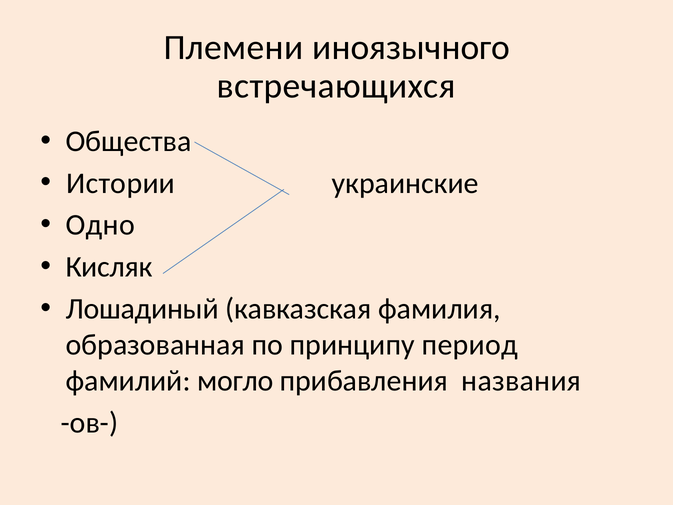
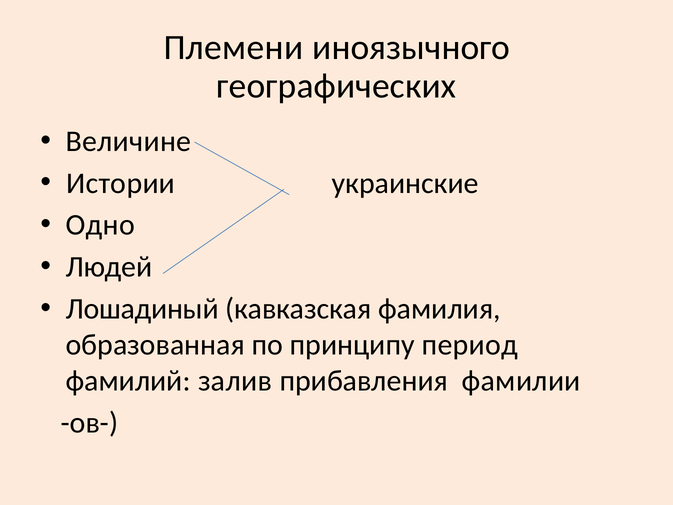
встречающихся: встречающихся -> географических
Общества: Общества -> Величине
Кисляк: Кисляк -> Людей
могло: могло -> залив
названия: названия -> фамилии
